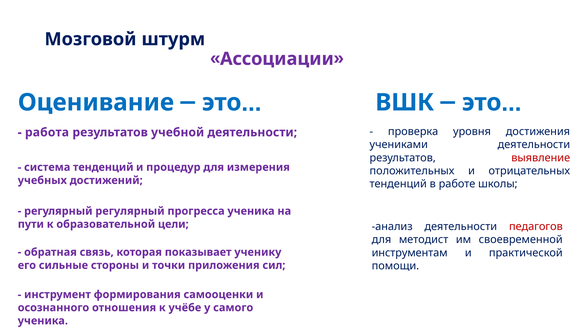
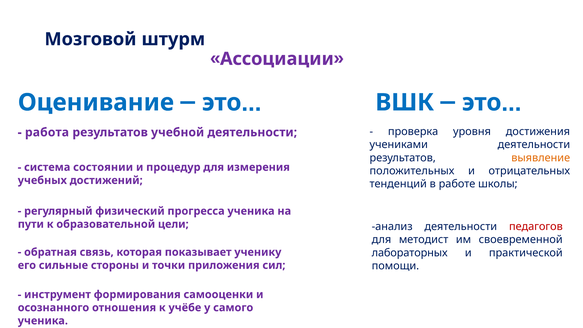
выявление colour: red -> orange
система тенденций: тенденций -> состоянии
регулярный регулярный: регулярный -> физический
инструментам: инструментам -> лабораторных
